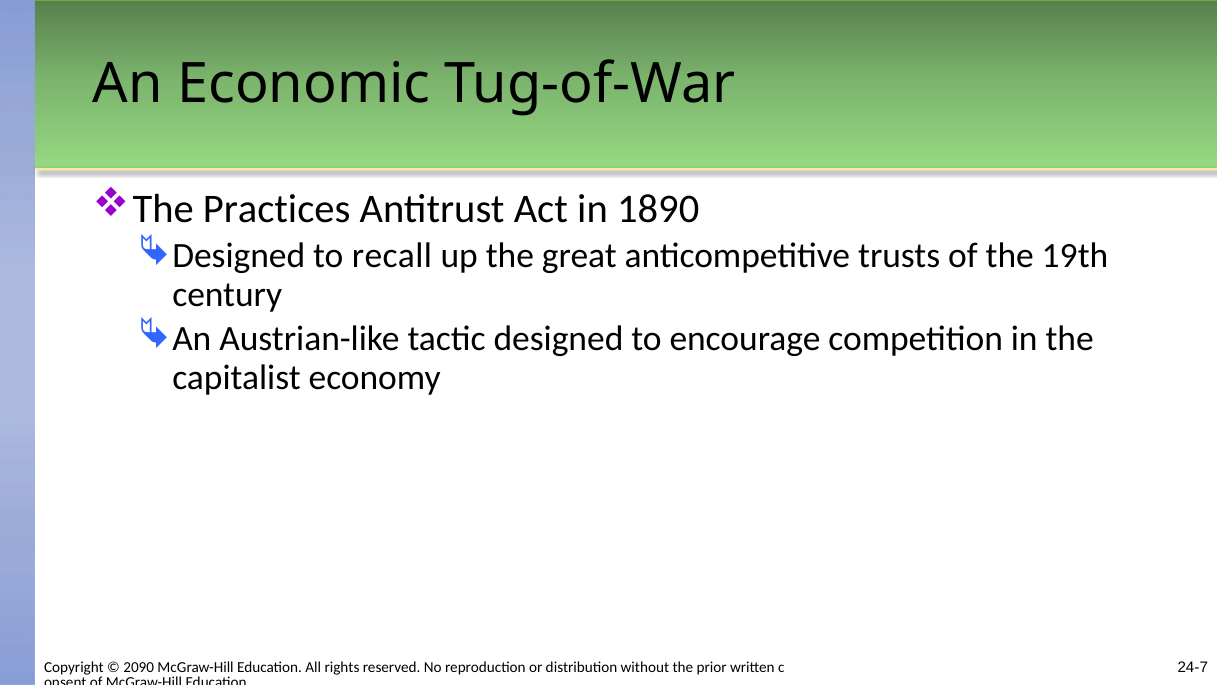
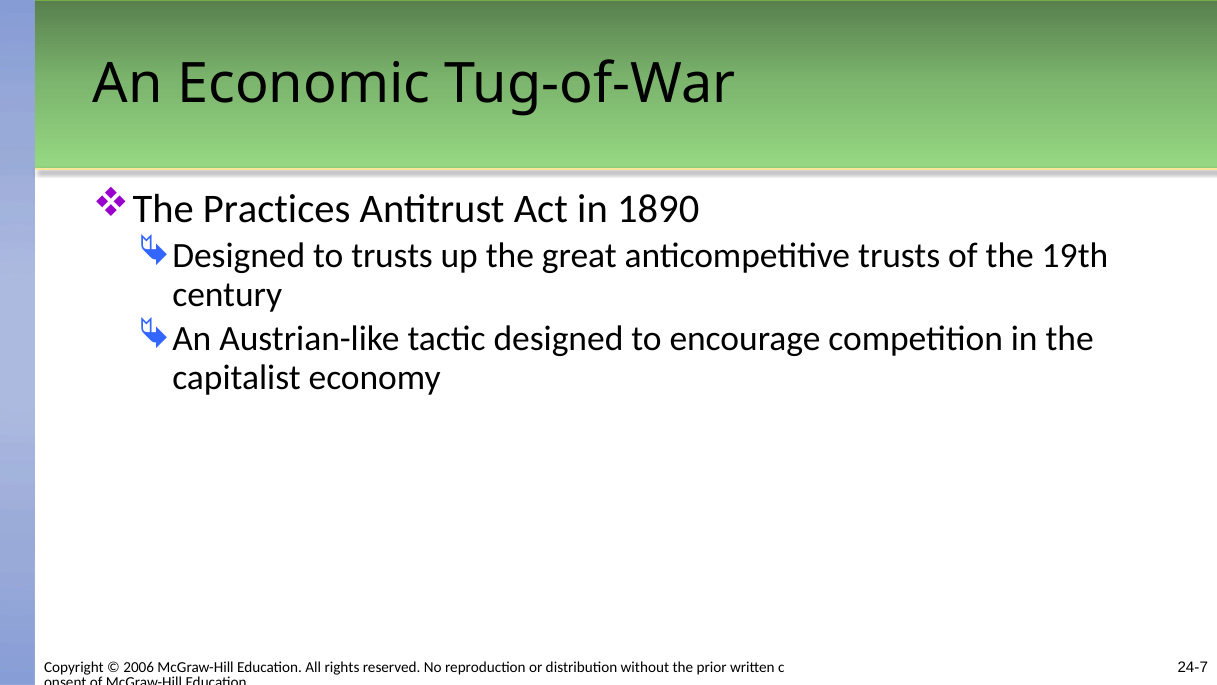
to recall: recall -> trusts
2090: 2090 -> 2006
